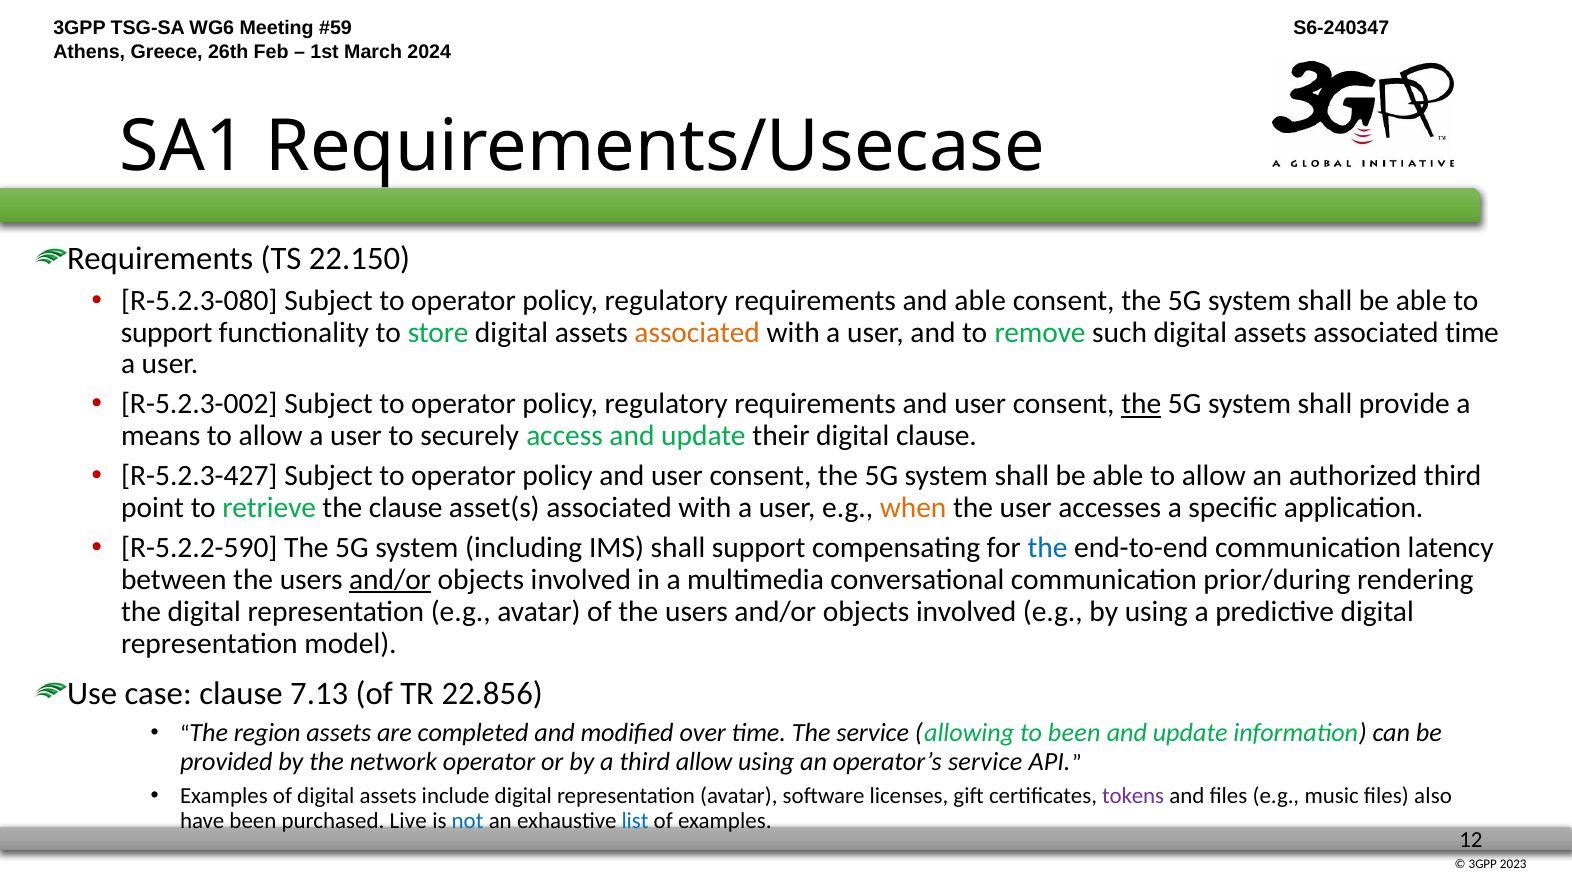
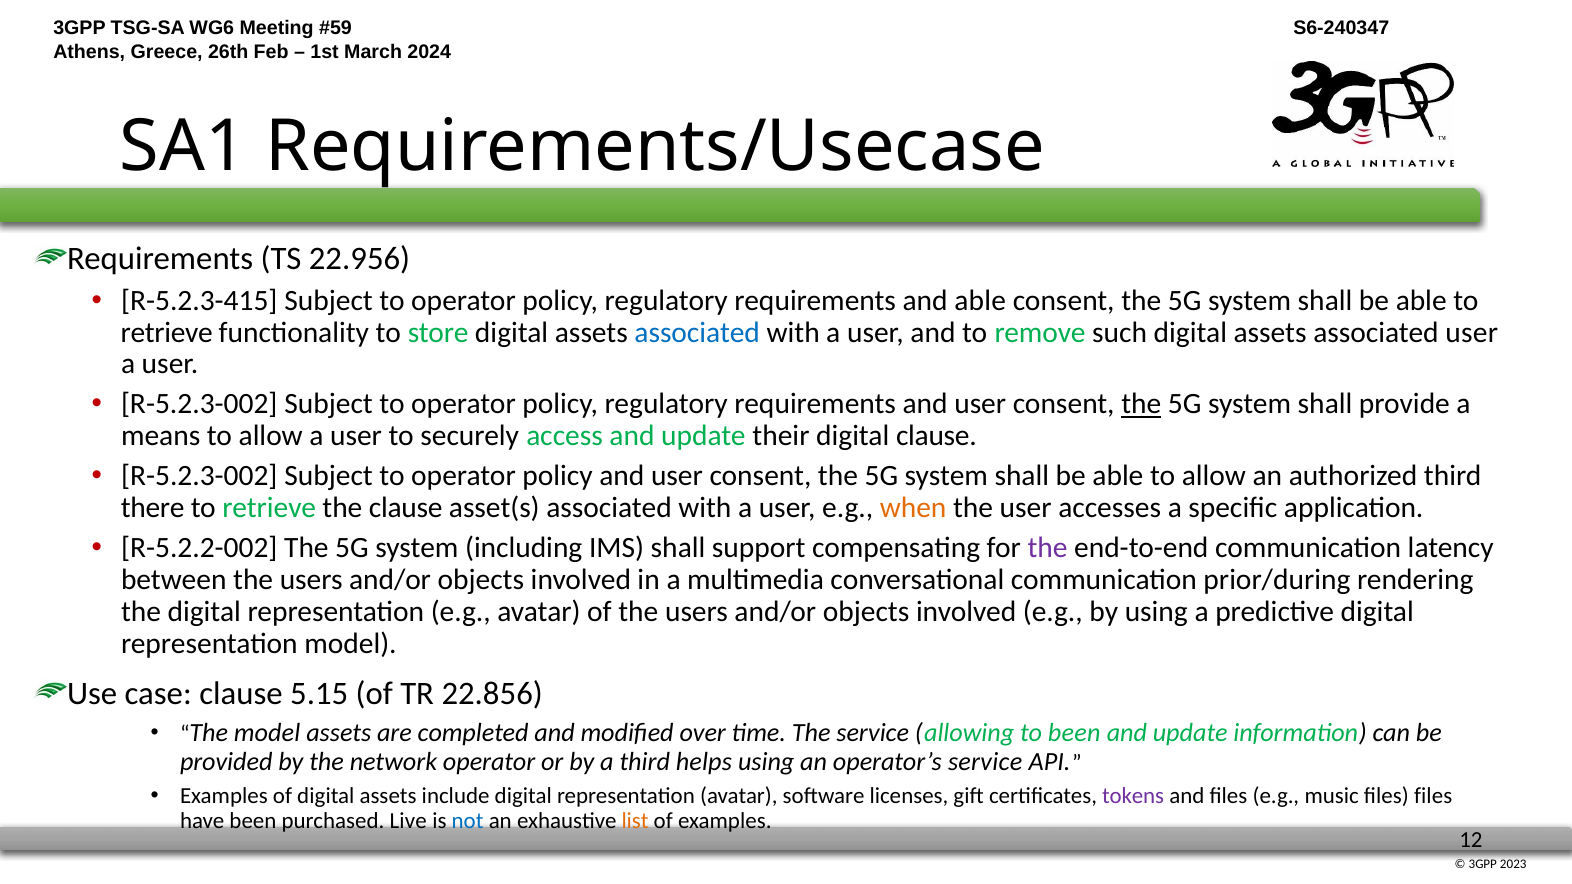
22.150: 22.150 -> 22.956
R-5.2.3-080: R-5.2.3-080 -> R-5.2.3-415
support at (167, 332): support -> retrieve
associated at (697, 332) colour: orange -> blue
associated time: time -> user
R-5.2.3-427 at (199, 476): R-5.2.3-427 -> R-5.2.3-002
point: point -> there
R-5.2.2-590: R-5.2.2-590 -> R-5.2.2-002
the at (1048, 548) colour: blue -> purple
and/or at (390, 580) underline: present -> none
7.13: 7.13 -> 5.15
The region: region -> model
third allow: allow -> helps
files also: also -> files
list colour: blue -> orange
